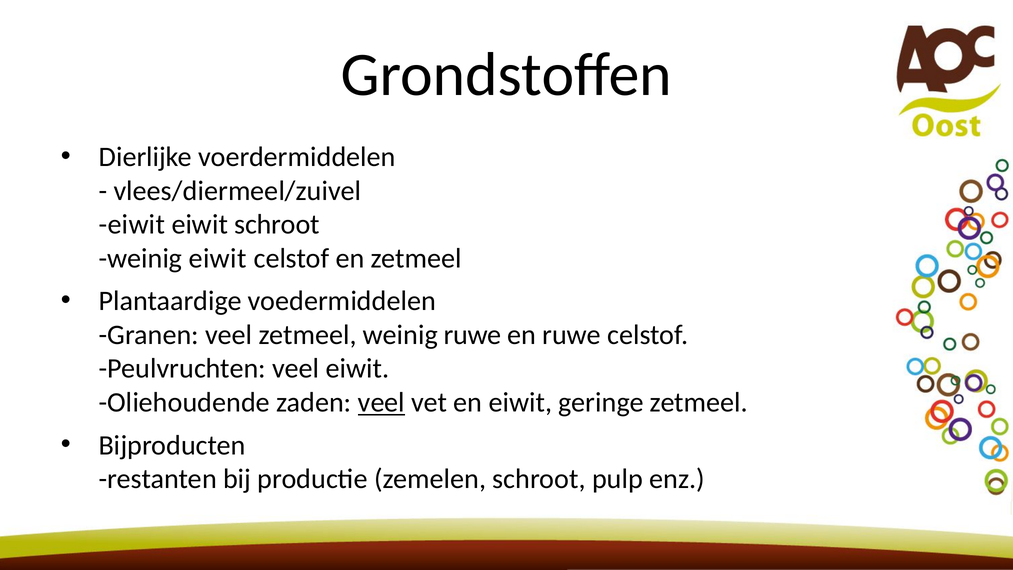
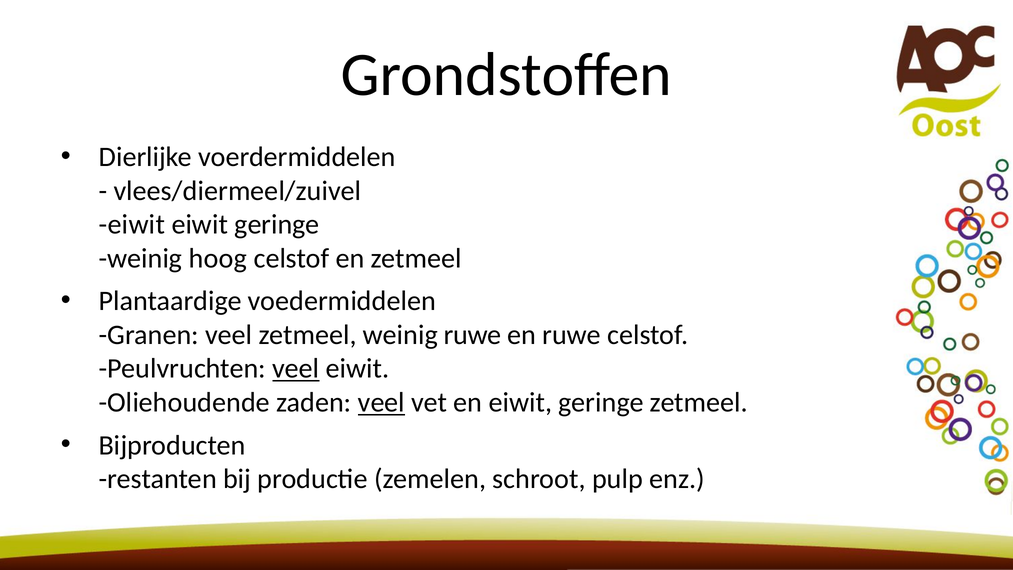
schroot at (277, 224): schroot -> geringe
weinig eiwit: eiwit -> hoog
veel at (296, 369) underline: none -> present
